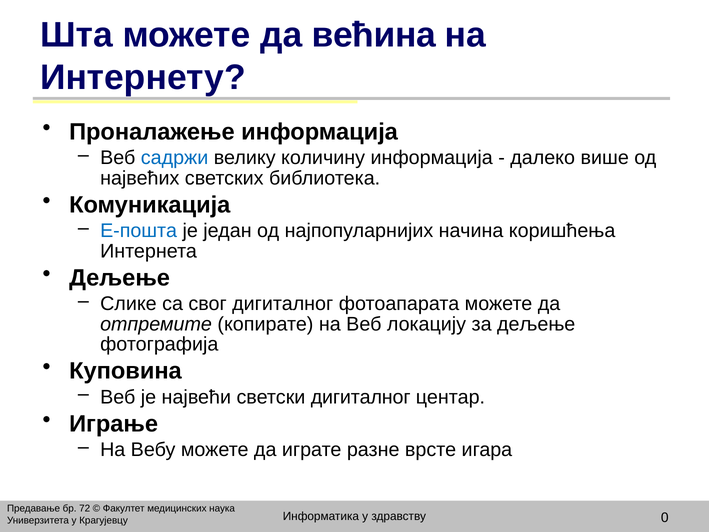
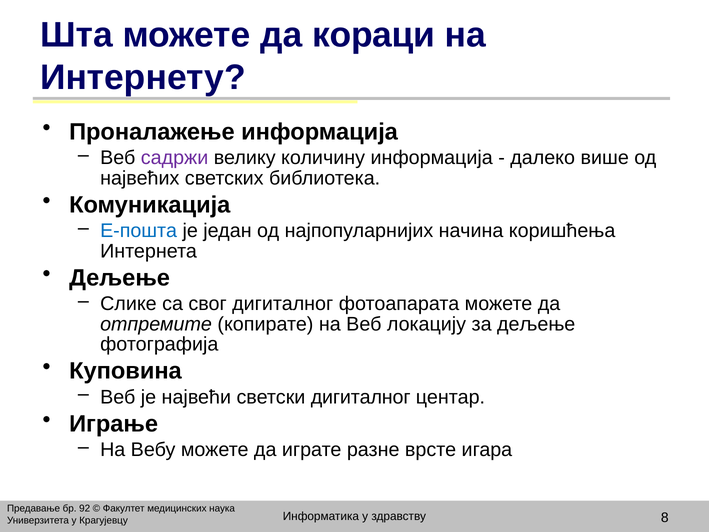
већина: већина -> кораци
садржи colour: blue -> purple
72: 72 -> 92
0: 0 -> 8
